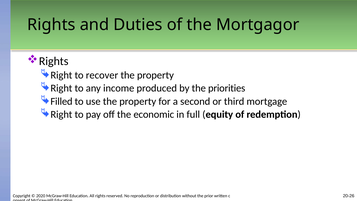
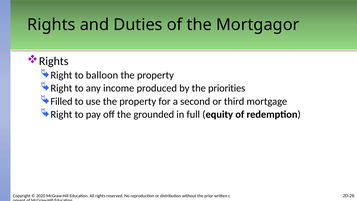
recover: recover -> balloon
economic: economic -> grounded
